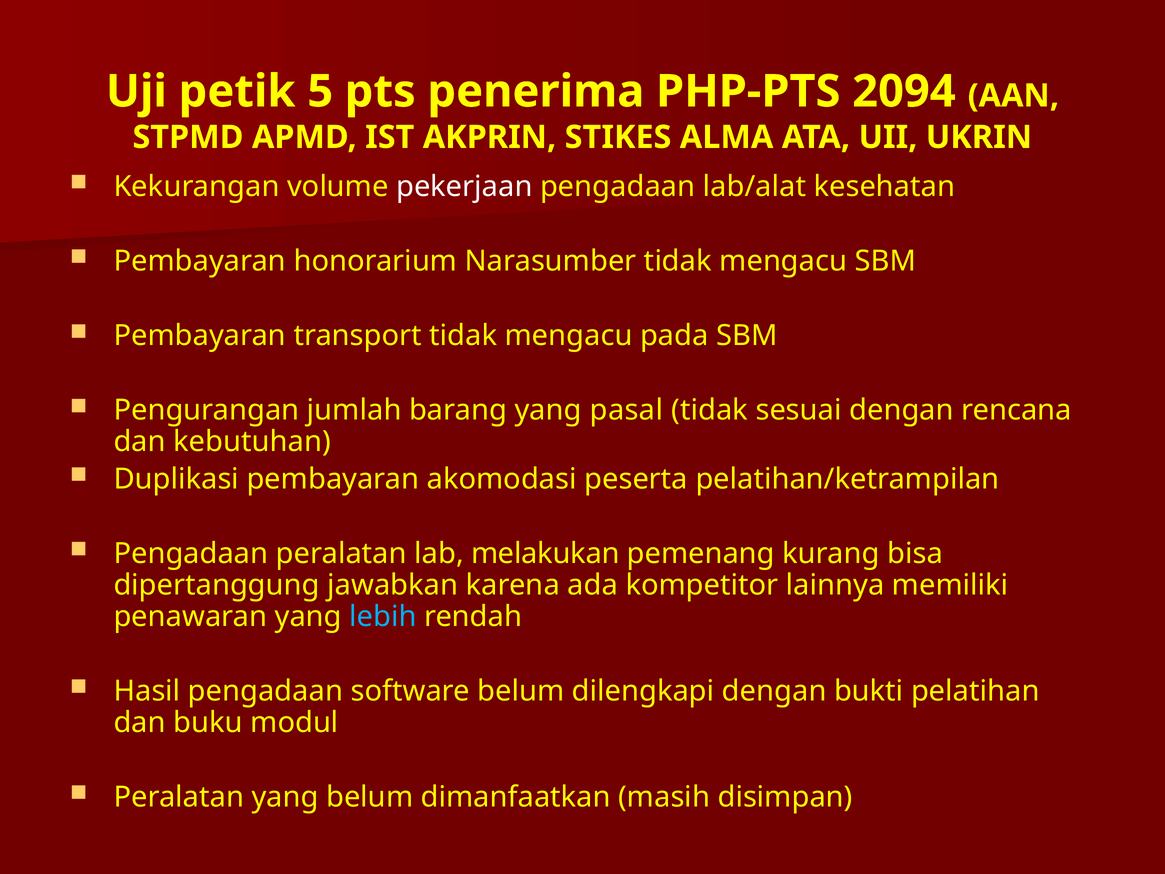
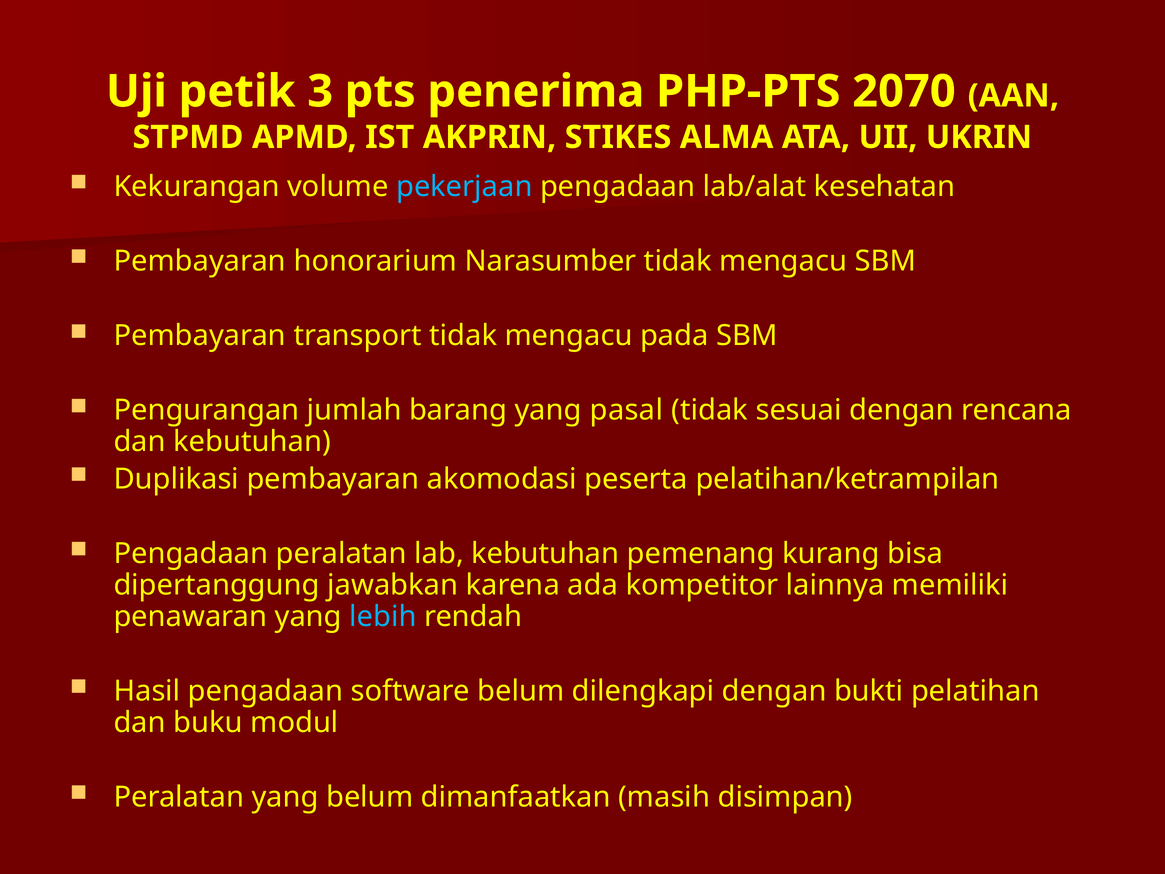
5: 5 -> 3
2094: 2094 -> 2070
pekerjaan colour: white -> light blue
lab melakukan: melakukan -> kebutuhan
